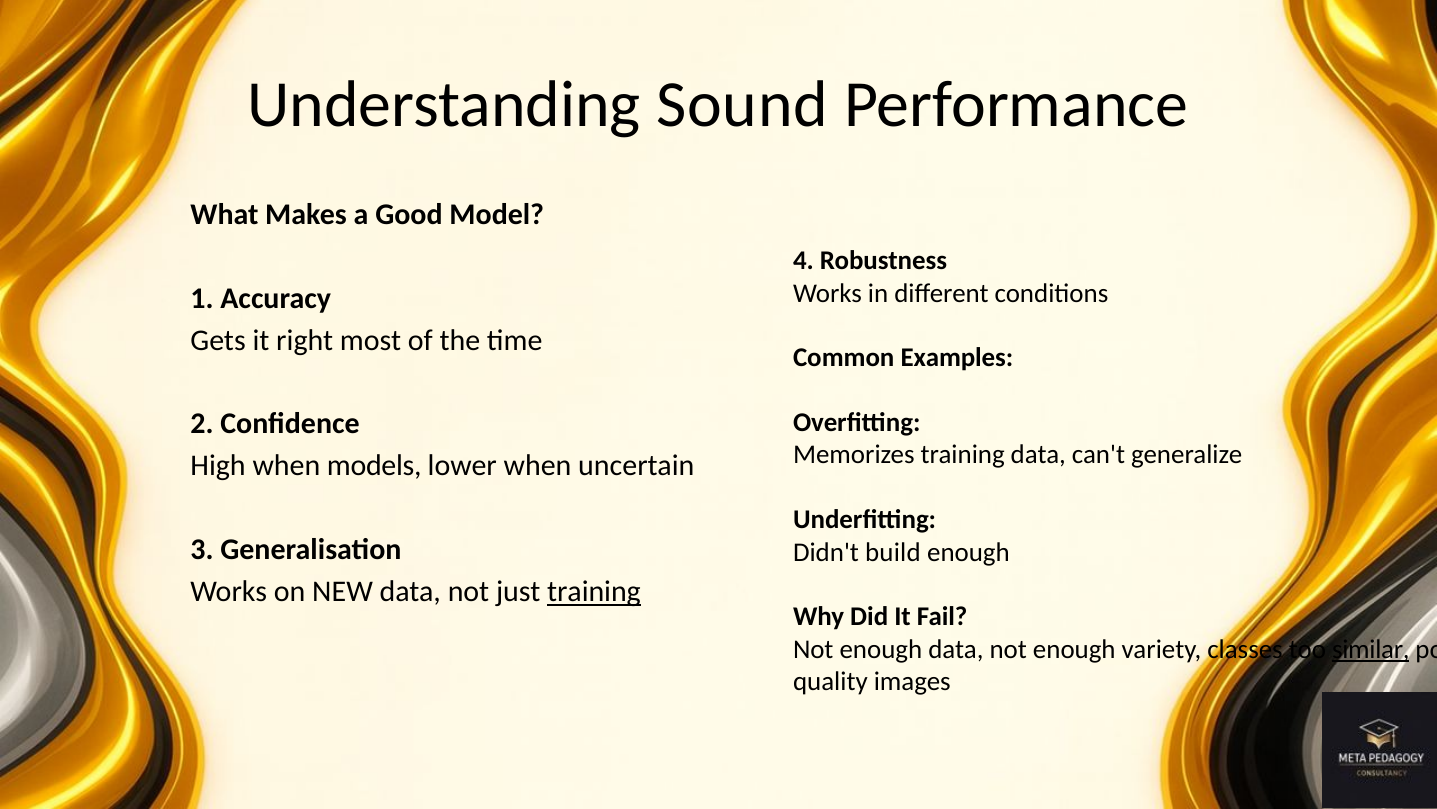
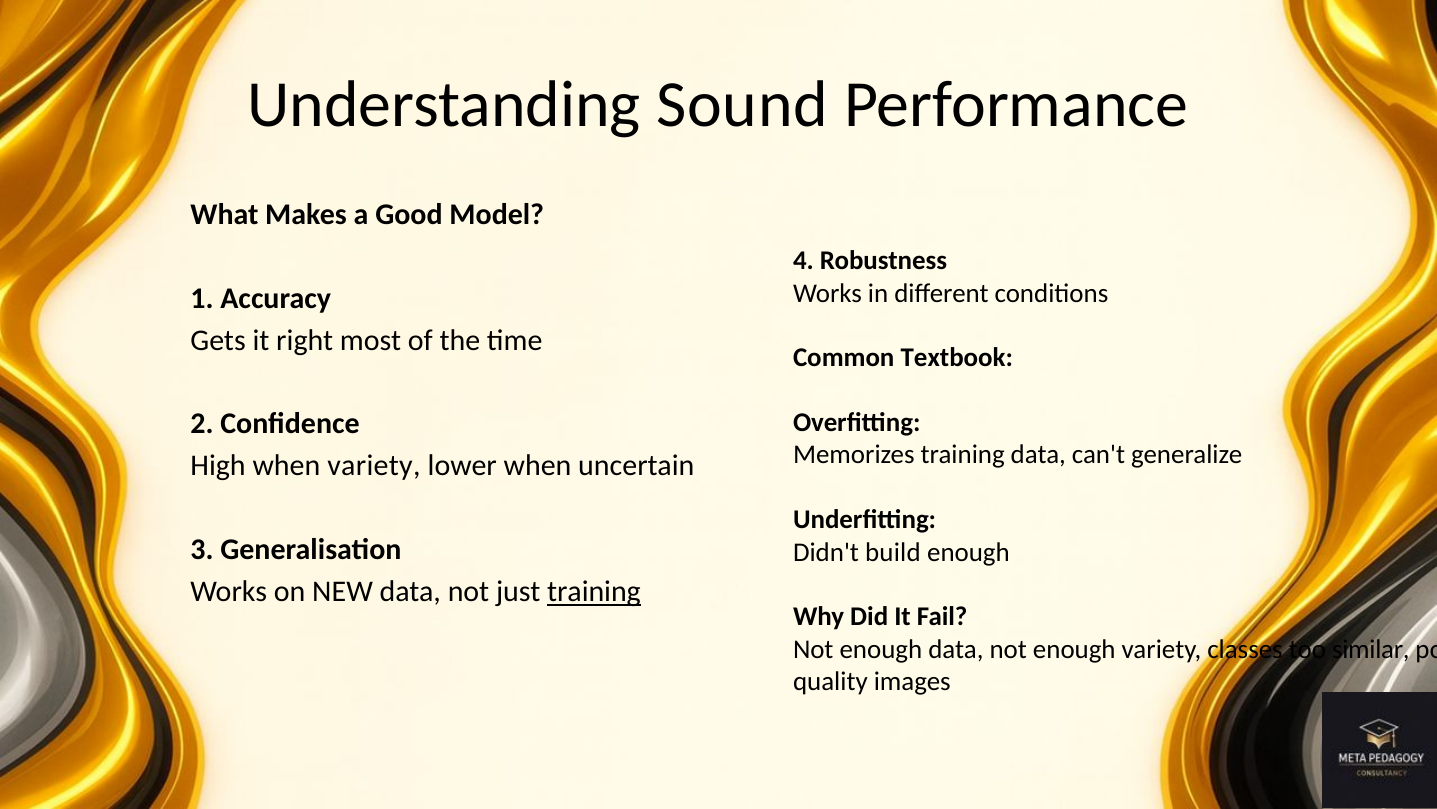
Examples: Examples -> Textbook
when models: models -> variety
similar underline: present -> none
